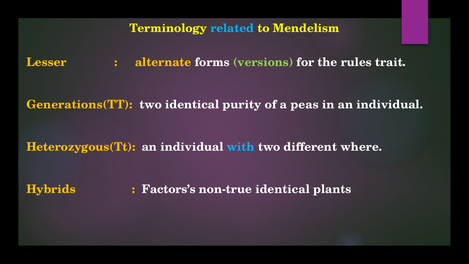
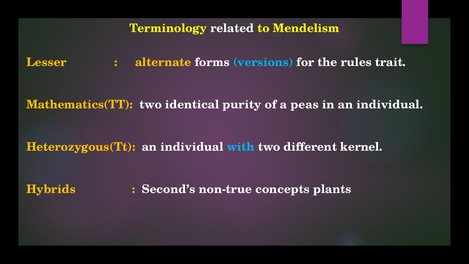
related colour: light blue -> white
versions colour: light green -> light blue
Generations(TT: Generations(TT -> Mathematics(TT
where: where -> kernel
Factors’s: Factors’s -> Second’s
non-true identical: identical -> concepts
